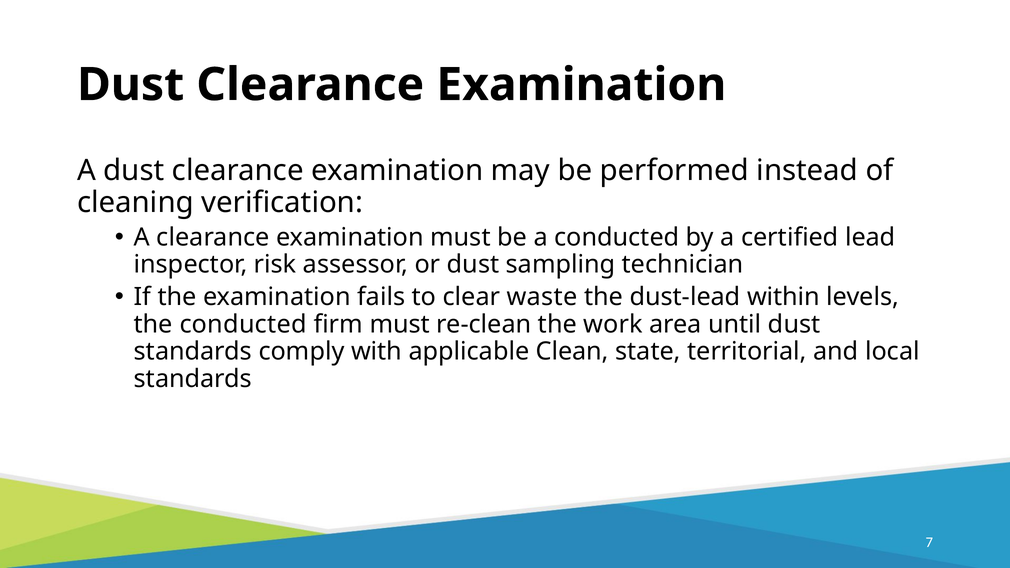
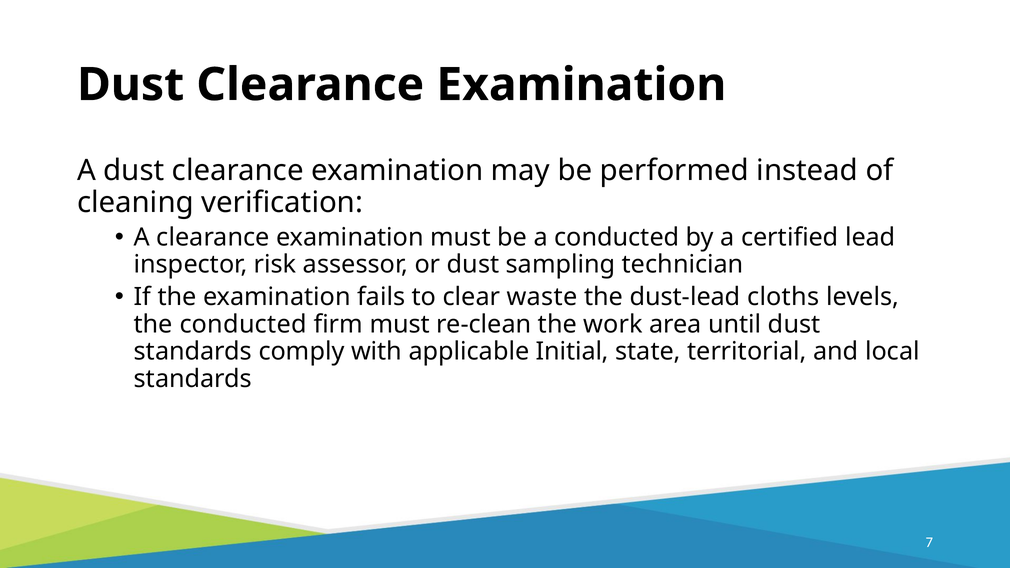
within: within -> cloths
Clean: Clean -> Initial
